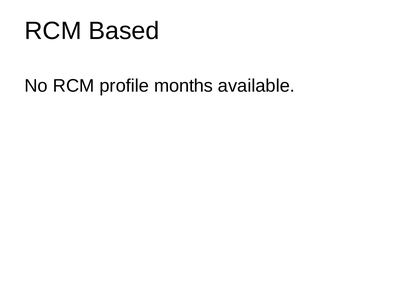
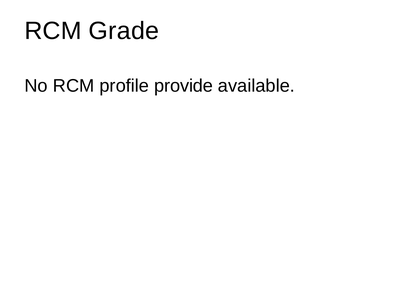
Based: Based -> Grade
months: months -> provide
